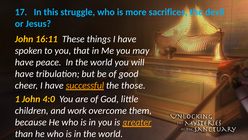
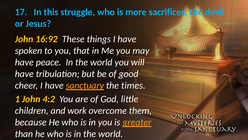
16:11: 16:11 -> 16:92
successful: successful -> sanctuary
those: those -> times
4:0: 4:0 -> 4:2
